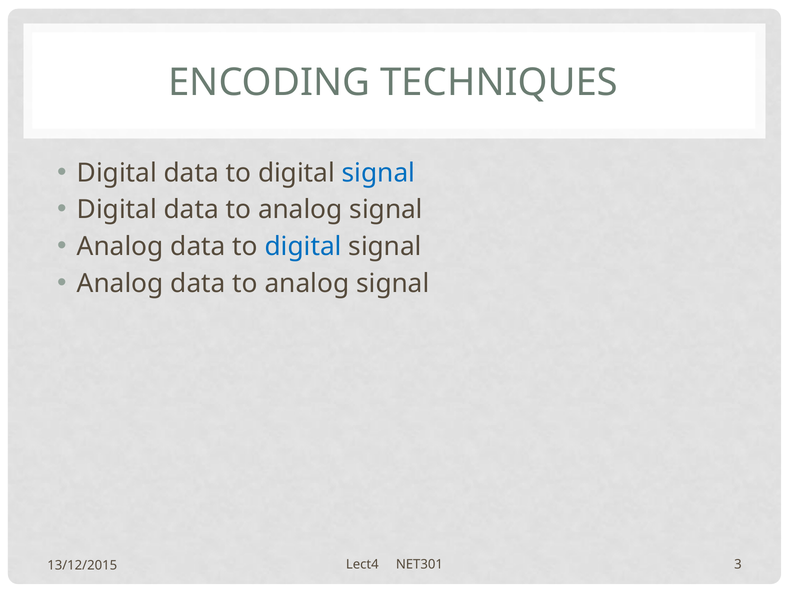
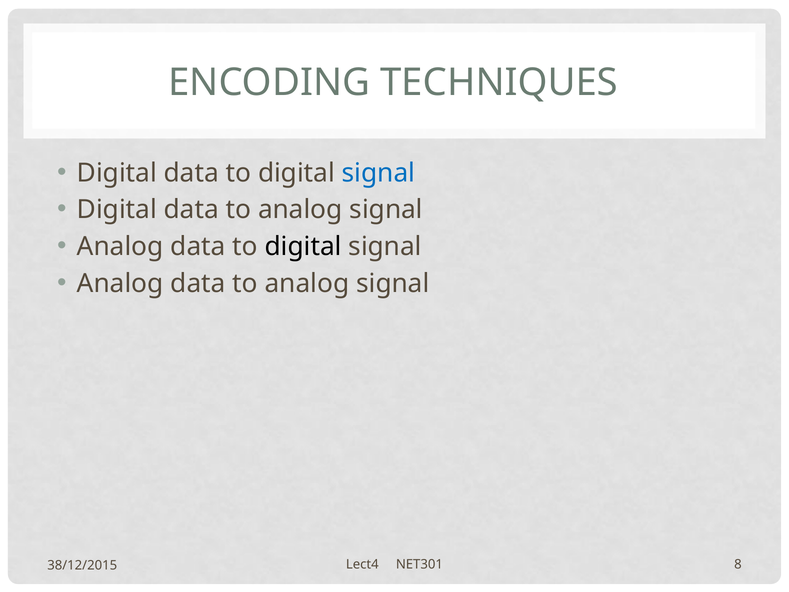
digital at (303, 246) colour: blue -> black
3: 3 -> 8
13/12/2015: 13/12/2015 -> 38/12/2015
